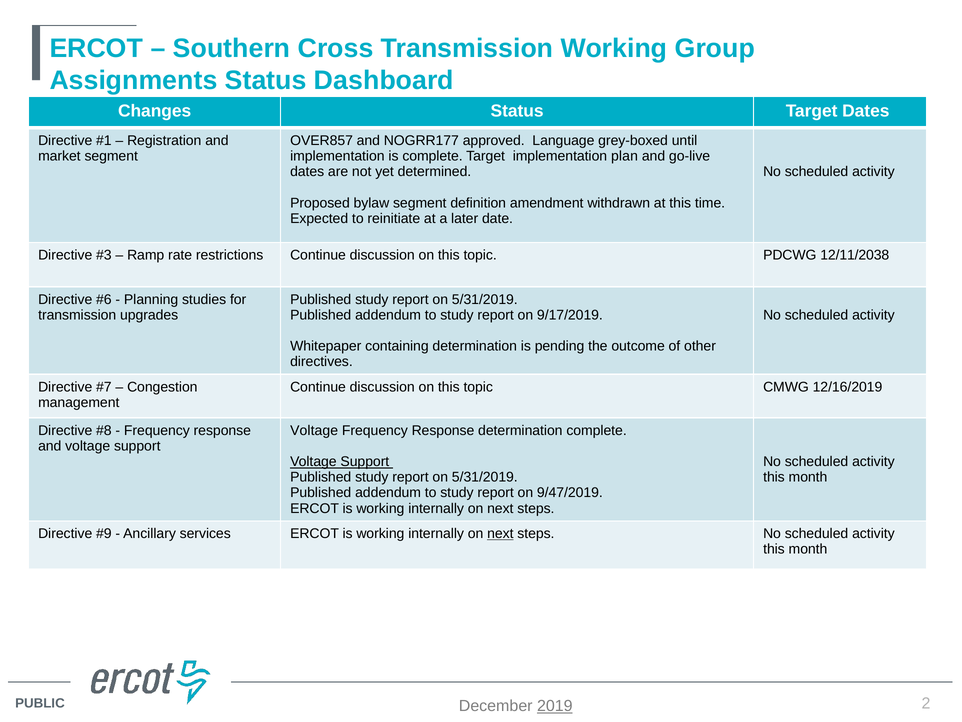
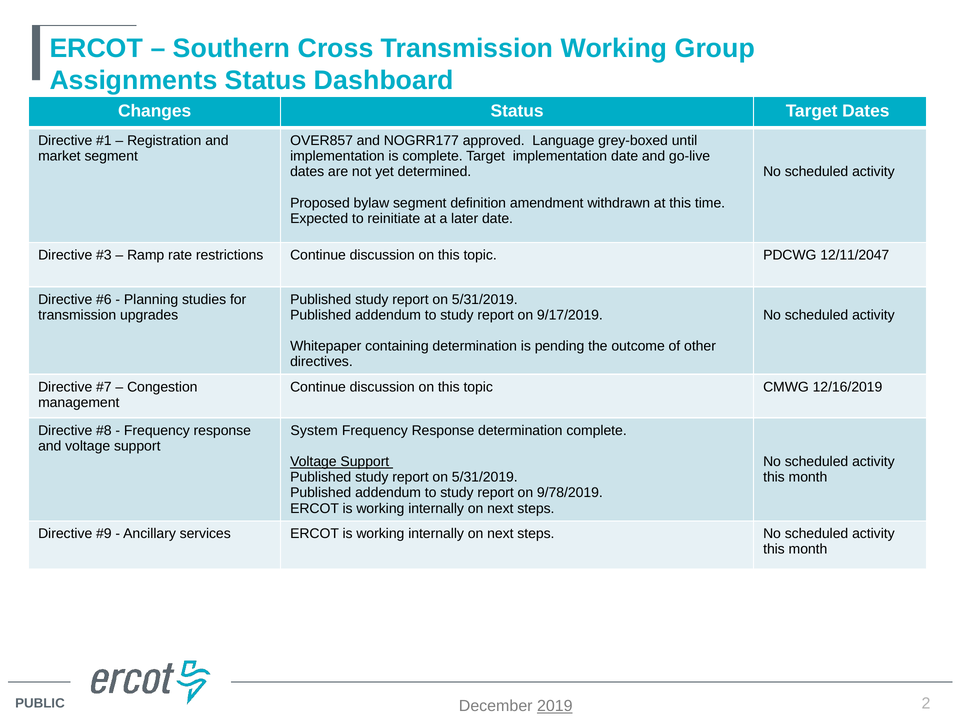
implementation plan: plan -> date
12/11/2038: 12/11/2038 -> 12/11/2047
Voltage at (314, 430): Voltage -> System
9/47/2019: 9/47/2019 -> 9/78/2019
next at (500, 533) underline: present -> none
